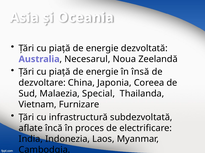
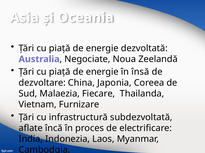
Necesarul: Necesarul -> Negociate
Special: Special -> Fiecare
